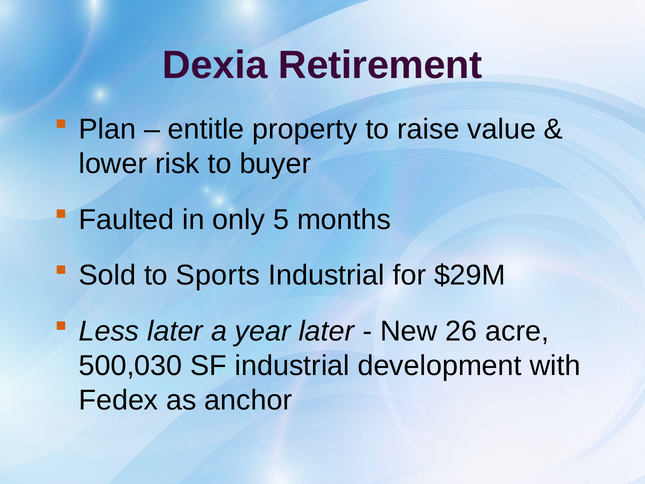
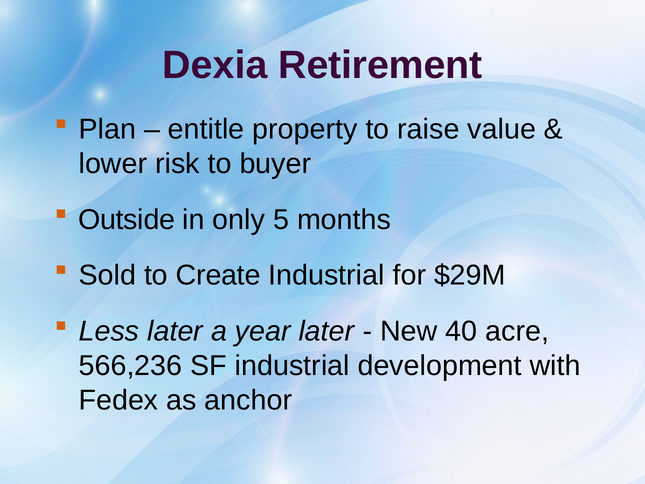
Faulted: Faulted -> Outside
Sports: Sports -> Create
26: 26 -> 40
500,030: 500,030 -> 566,236
